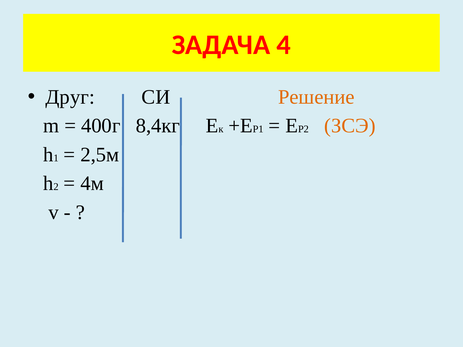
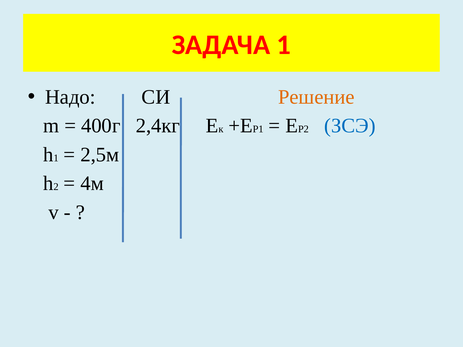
ЗАДАЧА 4: 4 -> 1
Друг: Друг -> Надо
8,4кг: 8,4кг -> 2,4кг
ЗСЭ colour: orange -> blue
